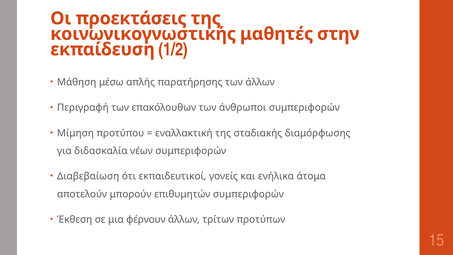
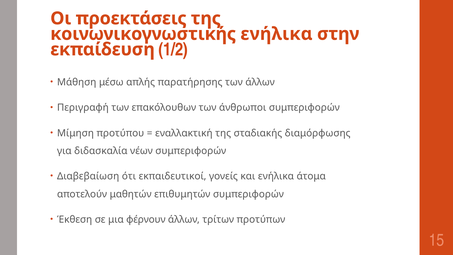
κοινωνικογνωστικής μαθητές: μαθητές -> ενήλικα
μπορούν: μπορούν -> μαθητών
